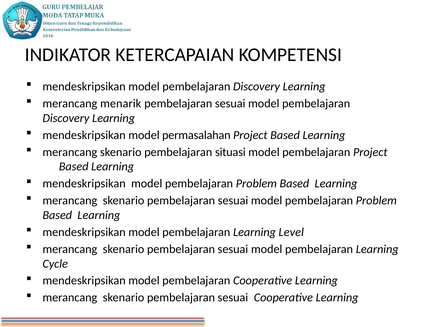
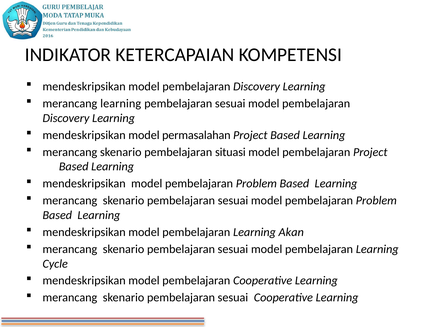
merancang menarik: menarik -> learning
Level: Level -> Akan
